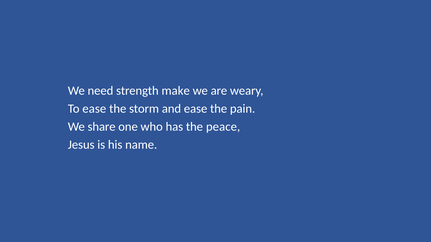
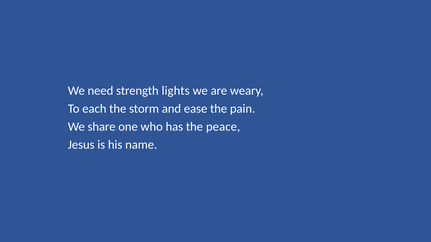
make: make -> lights
To ease: ease -> each
